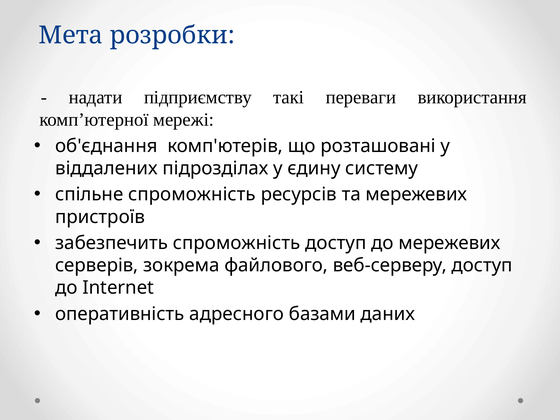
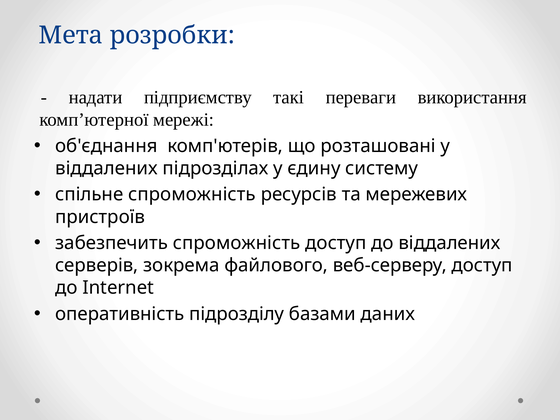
до мережевих: мережевих -> віддалених
адресного: адресного -> підрозділу
